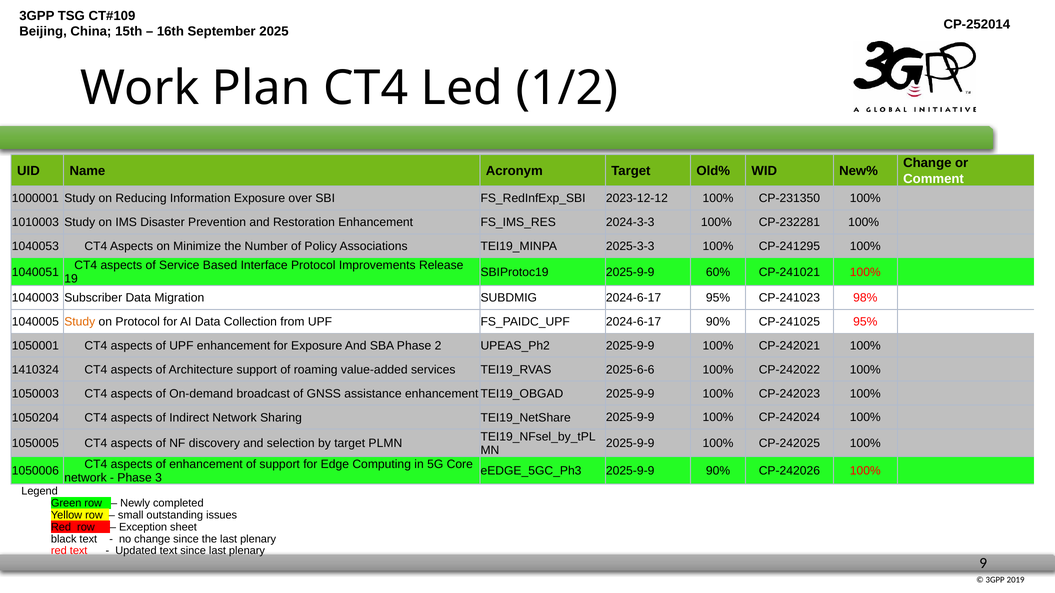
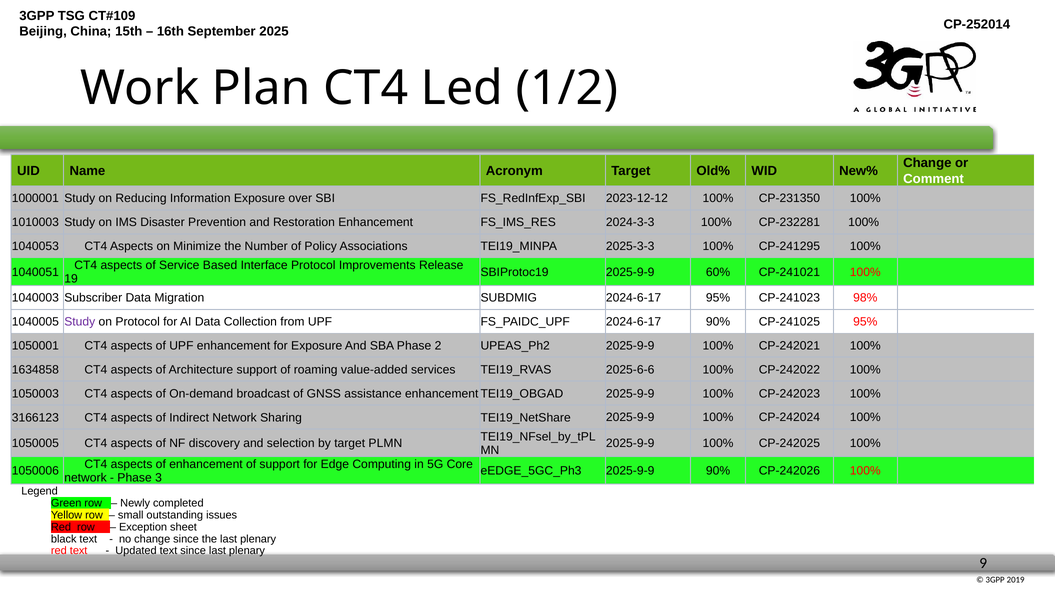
Study at (80, 322) colour: orange -> purple
1410324: 1410324 -> 1634858
1050204: 1050204 -> 3166123
